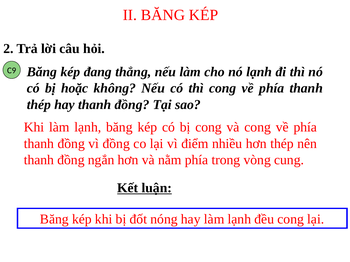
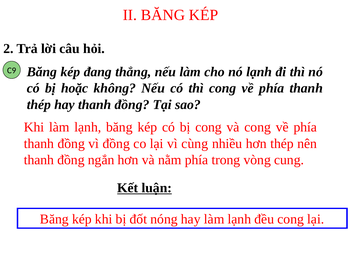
điểm: điểm -> cùng
